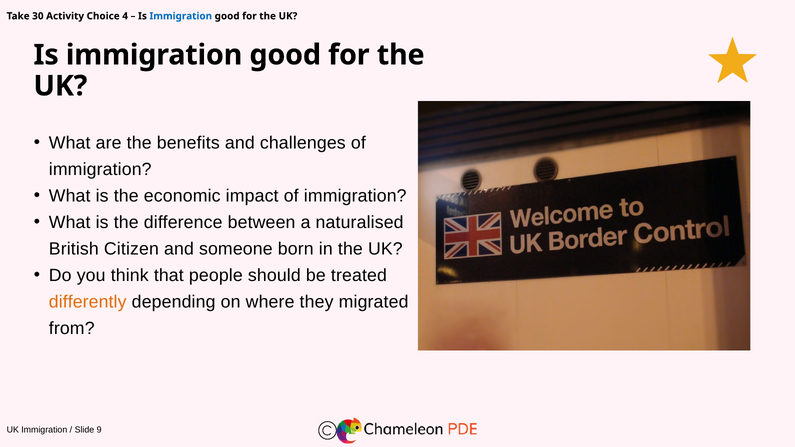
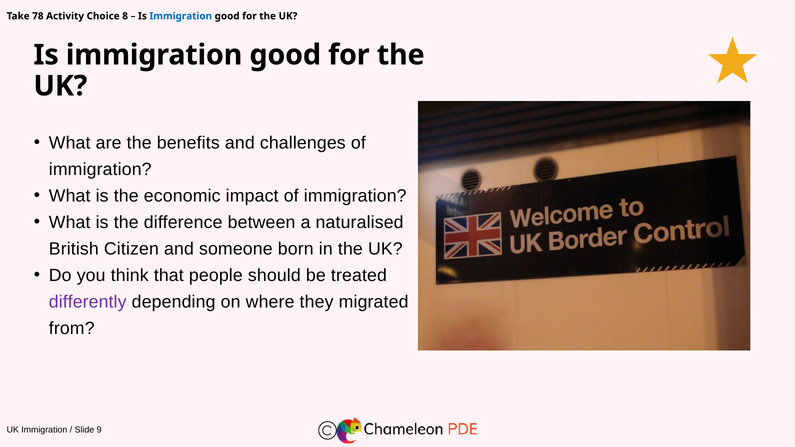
30: 30 -> 78
4: 4 -> 8
differently colour: orange -> purple
